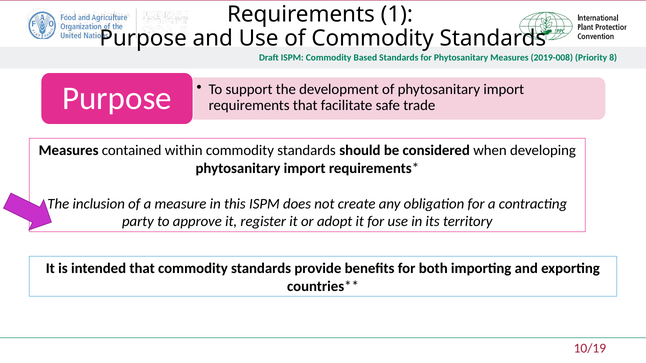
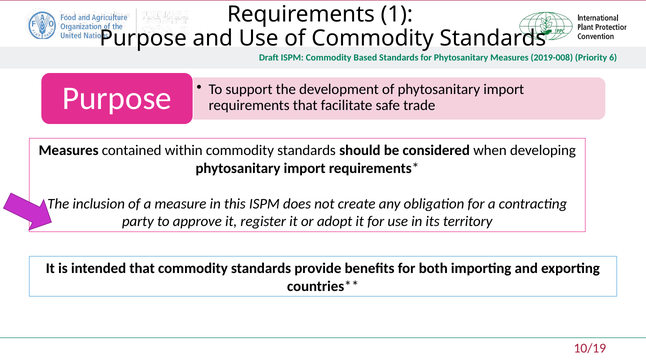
8: 8 -> 6
